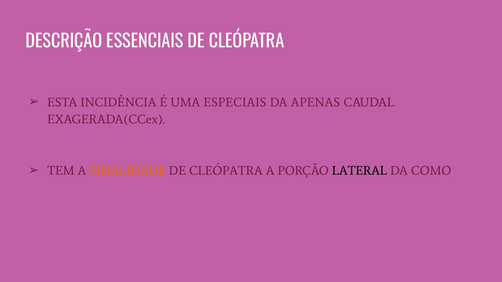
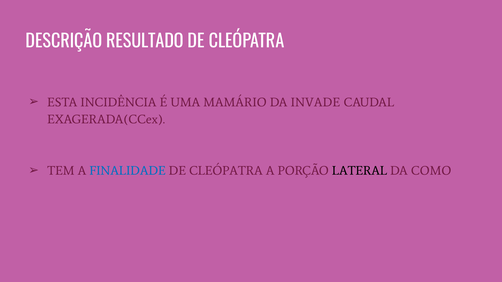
ESSENCIAIS: ESSENCIAIS -> RESULTADO
ESPECIAIS: ESPECIAIS -> MAMÁRIO
APENAS: APENAS -> INVADE
FINALIDADE colour: orange -> blue
